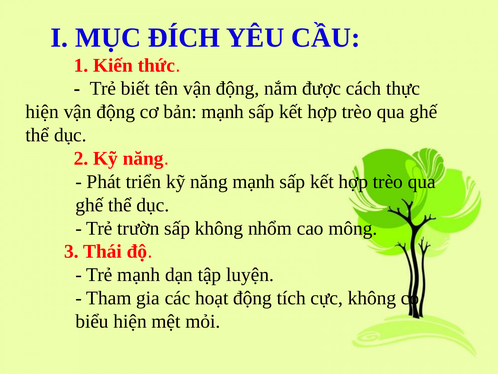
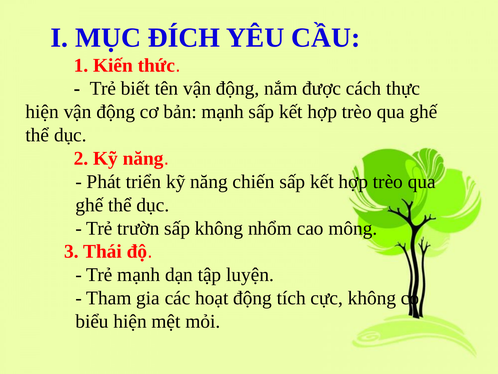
năng mạnh: mạnh -> chiến
